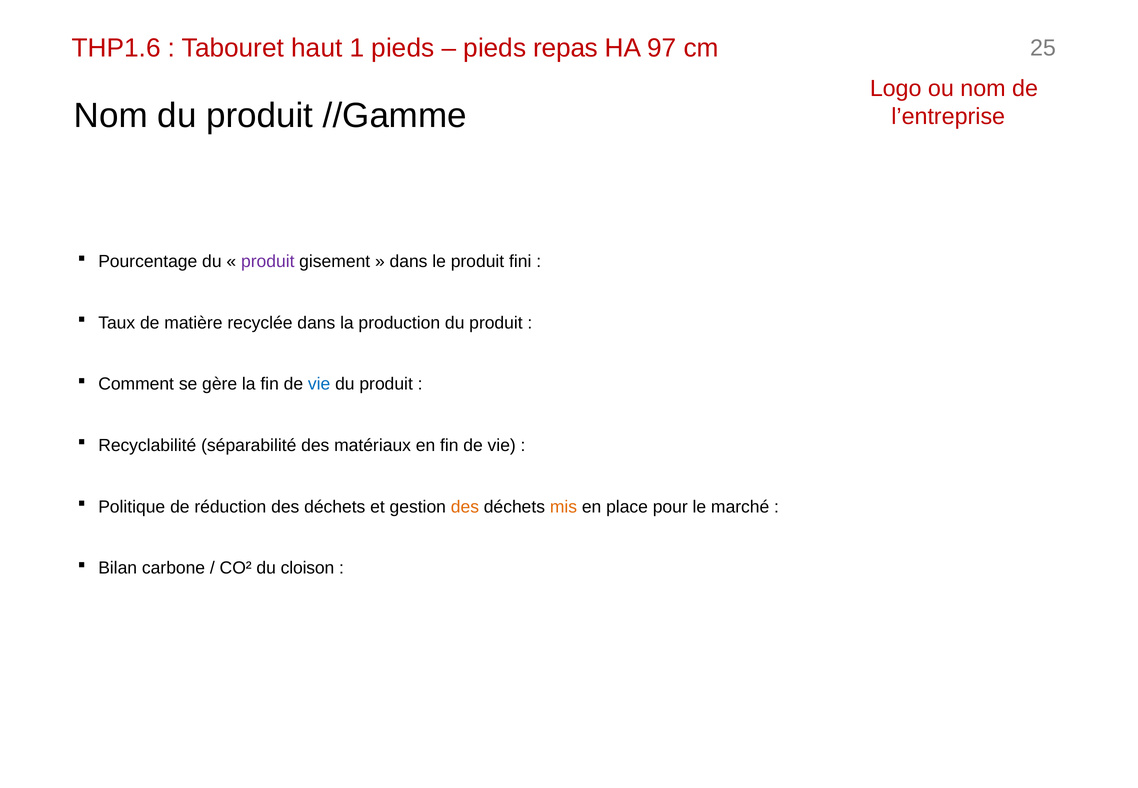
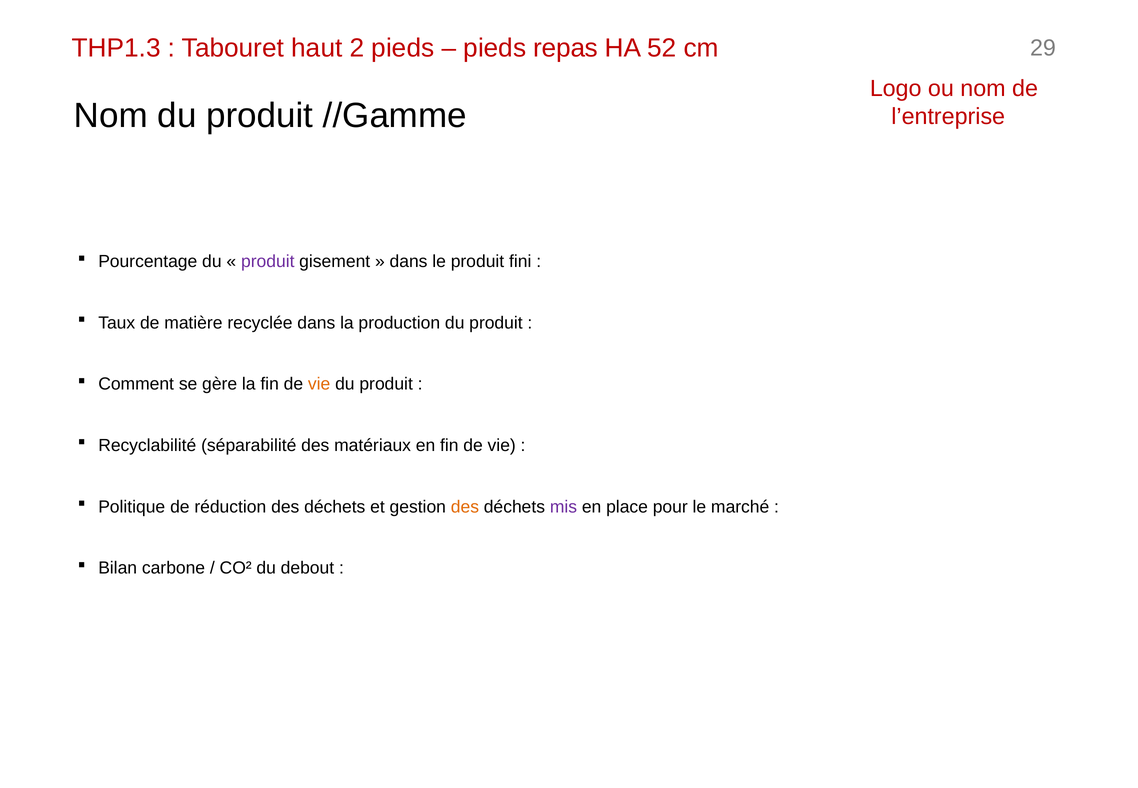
THP1.6: THP1.6 -> THP1.3
1: 1 -> 2
97: 97 -> 52
25: 25 -> 29
vie at (319, 384) colour: blue -> orange
mis colour: orange -> purple
cloison: cloison -> debout
